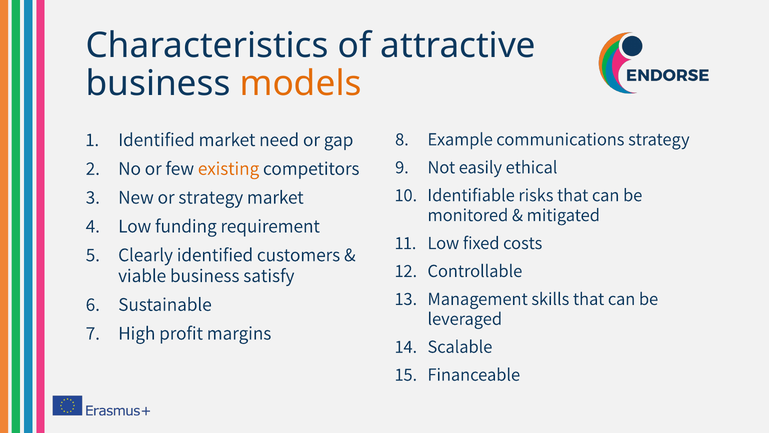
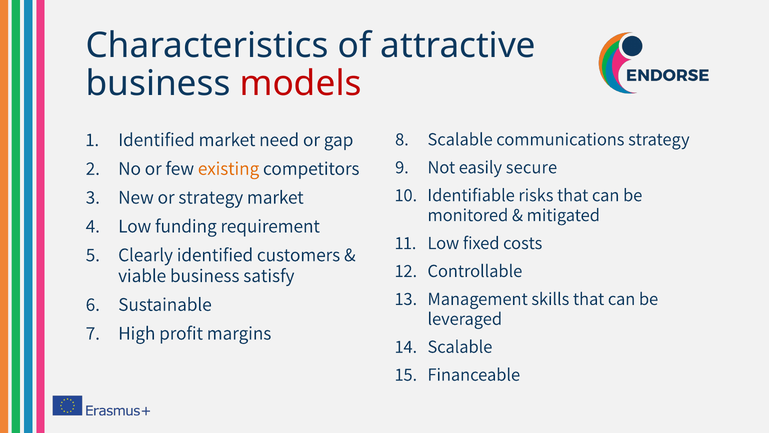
models colour: orange -> red
Example at (460, 139): Example -> Scalable
ethical: ethical -> secure
